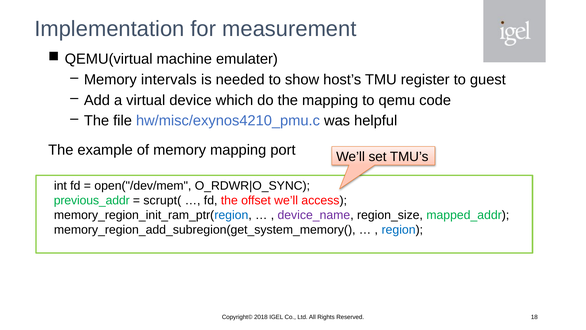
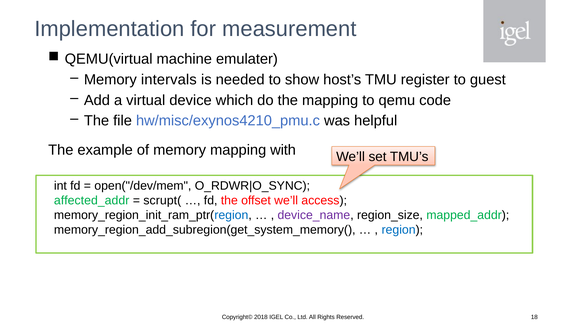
port: port -> with
previous_addr: previous_addr -> affected_addr
